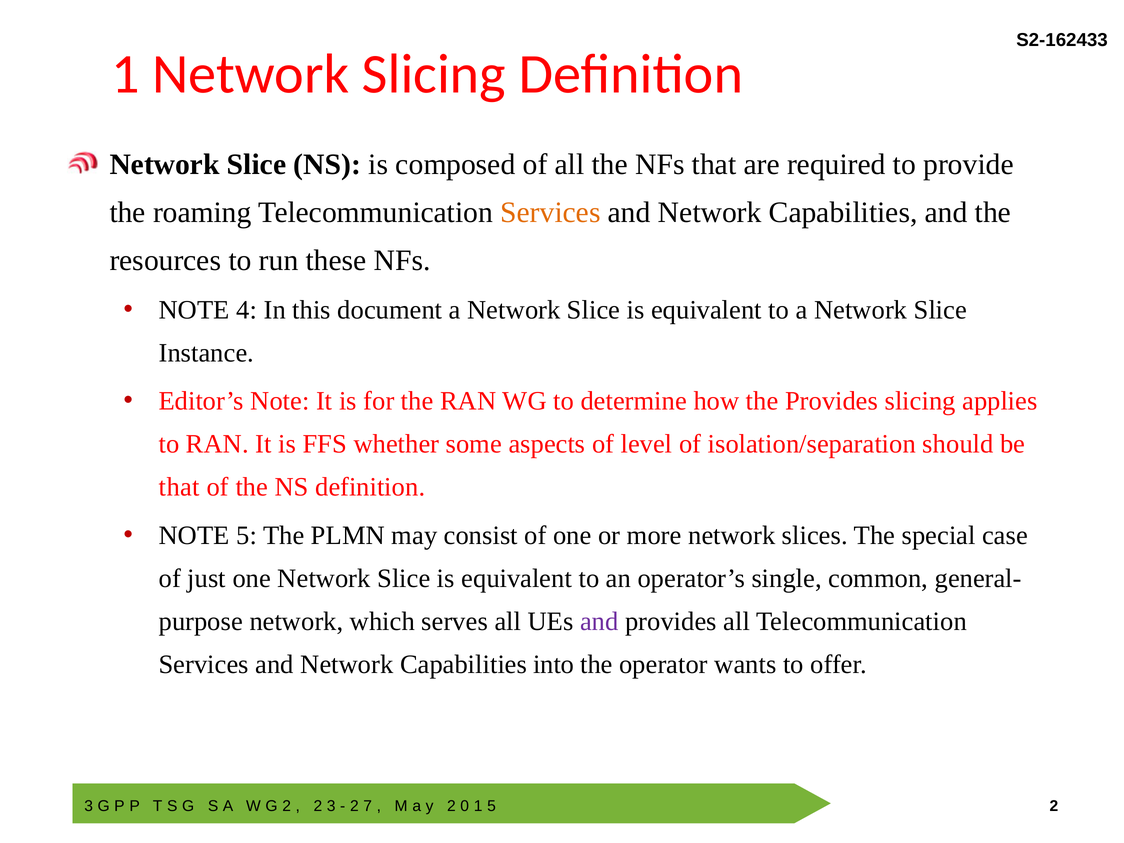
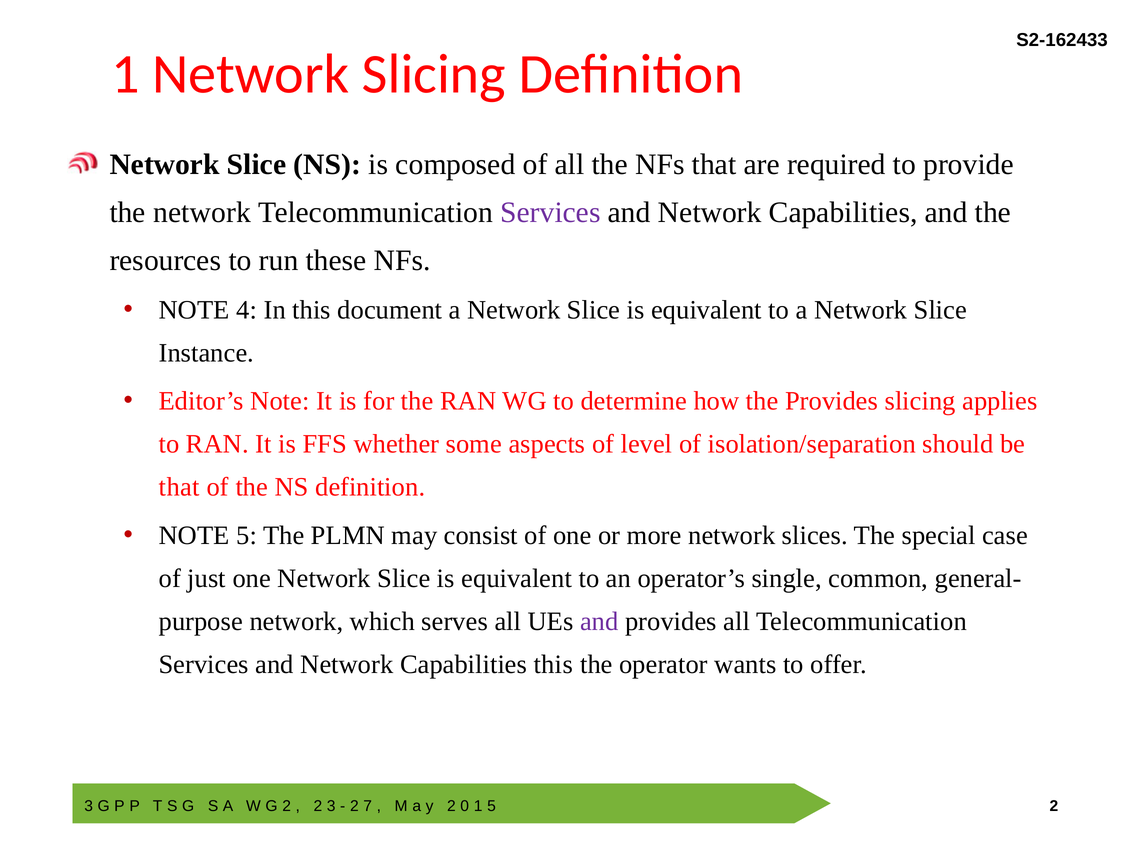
the roaming: roaming -> network
Services at (550, 212) colour: orange -> purple
Capabilities into: into -> this
